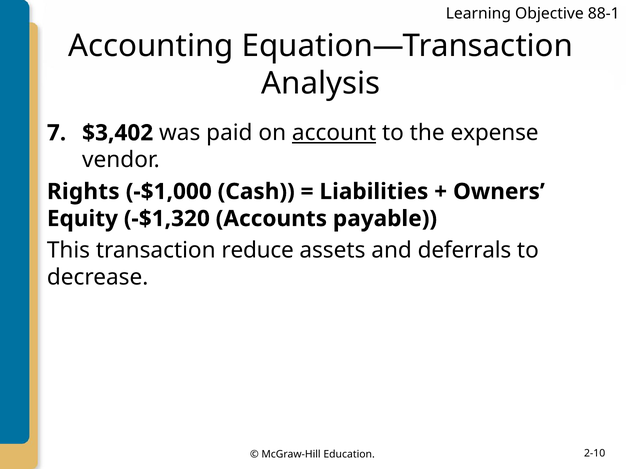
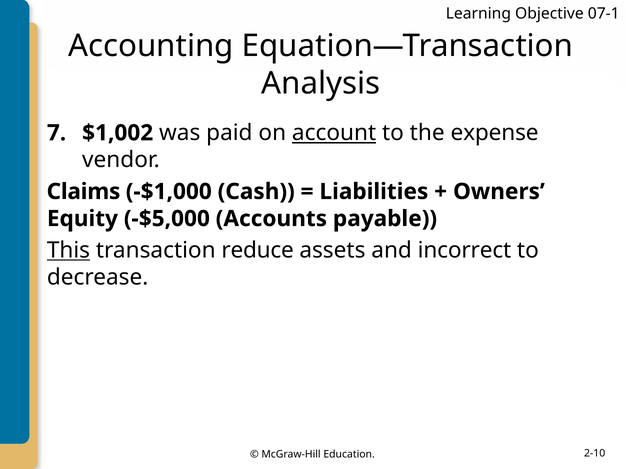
88-1: 88-1 -> 07-1
$3,402: $3,402 -> $1,002
Rights: Rights -> Claims
-$1,320: -$1,320 -> -$5,000
This underline: none -> present
deferrals: deferrals -> incorrect
